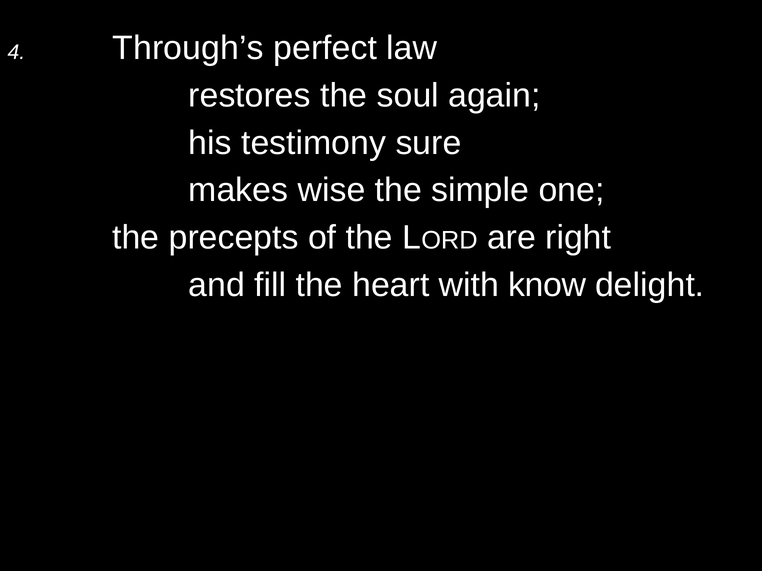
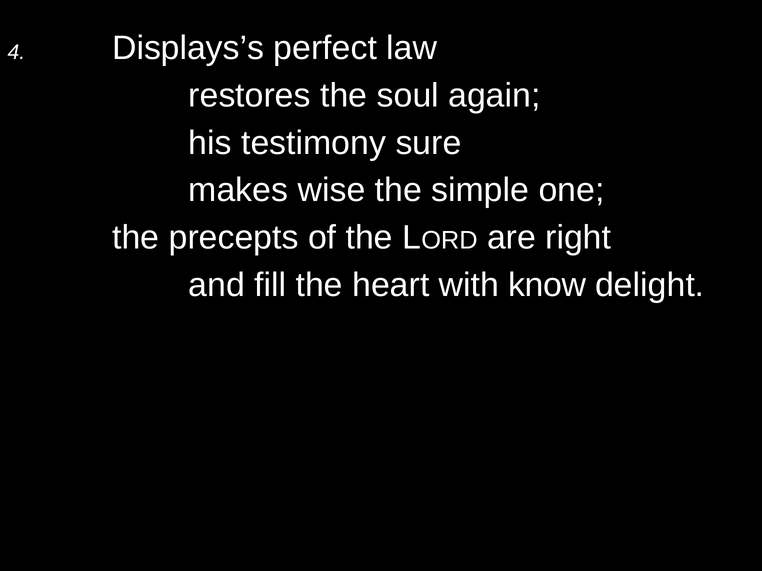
Through’s: Through’s -> Displays’s
